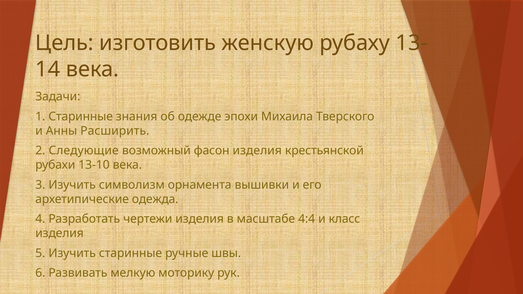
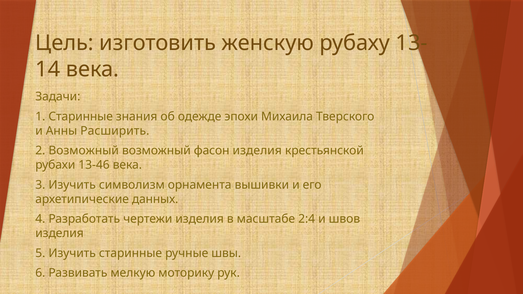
2 Следующие: Следующие -> Возможный
13-10: 13-10 -> 13-46
одежда: одежда -> данных
4:4: 4:4 -> 2:4
класс: класс -> швов
